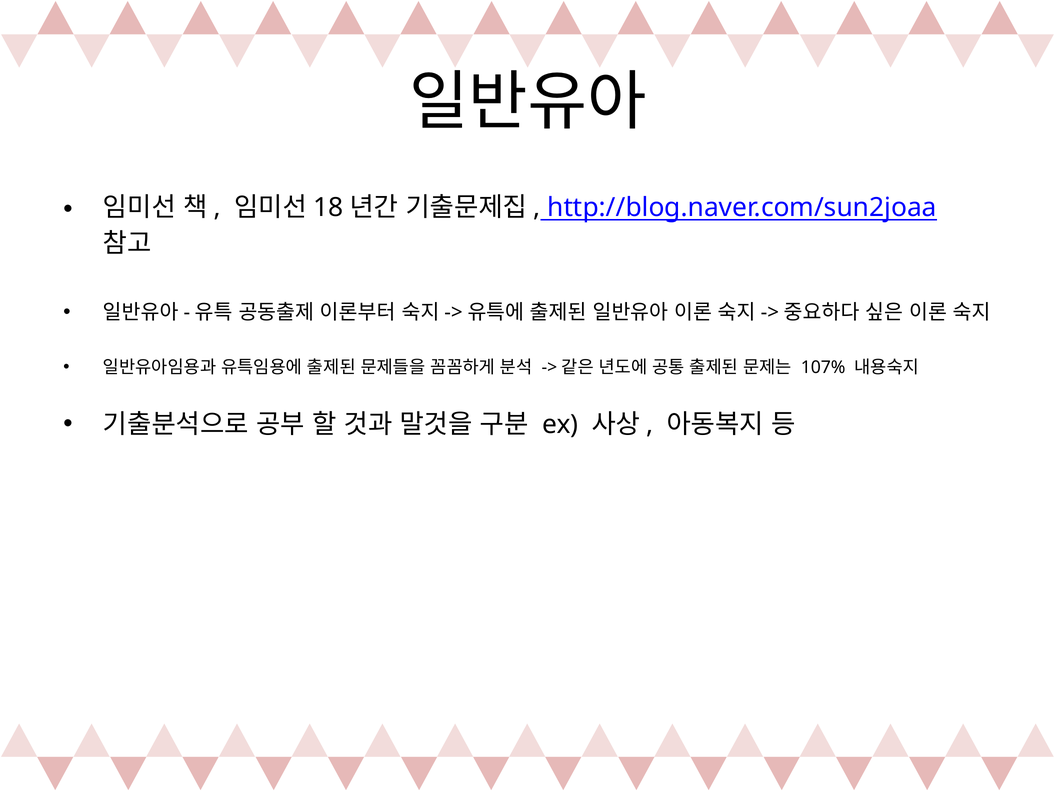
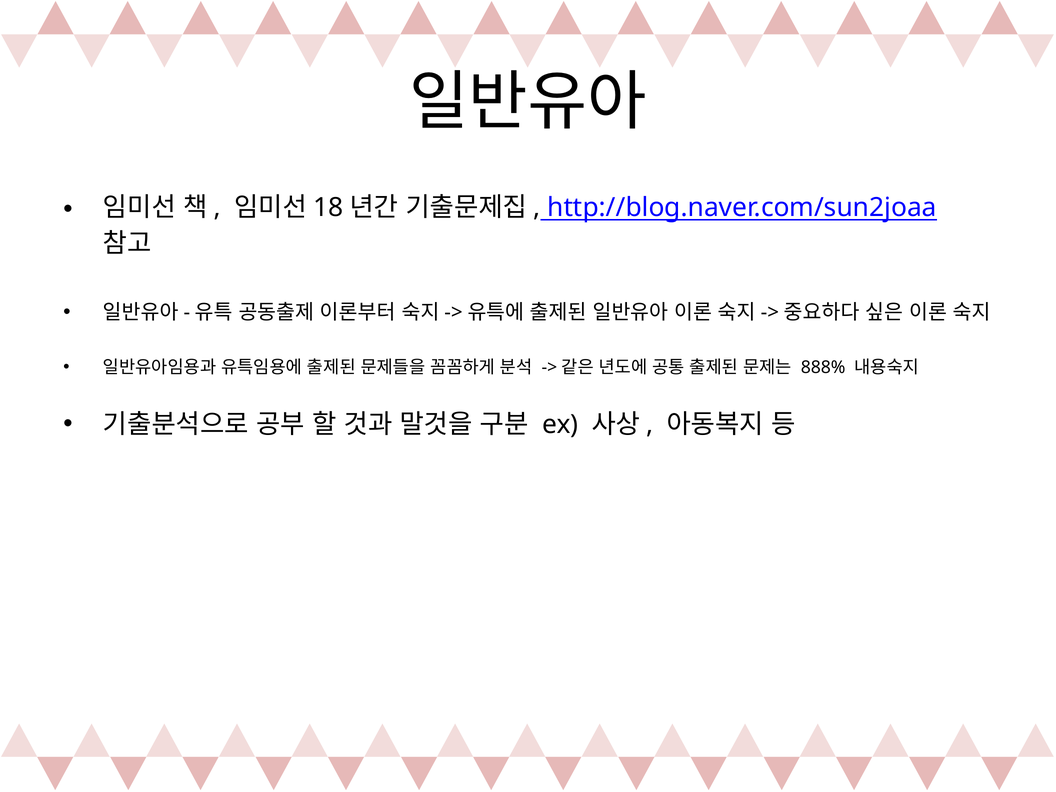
107%: 107% -> 888%
